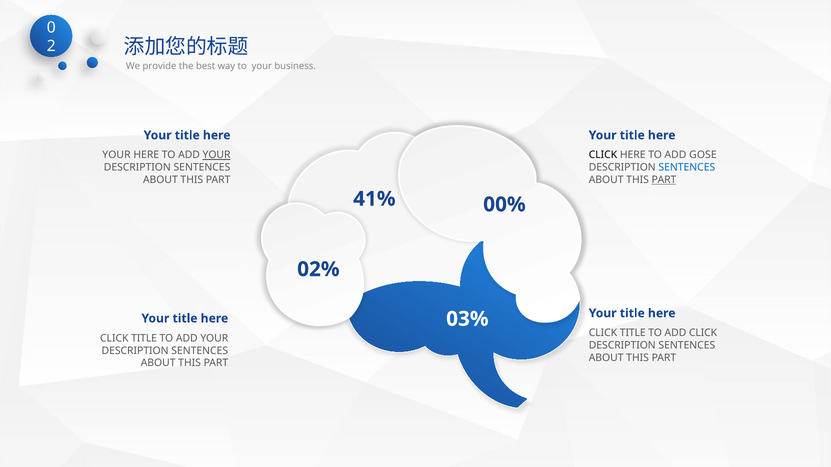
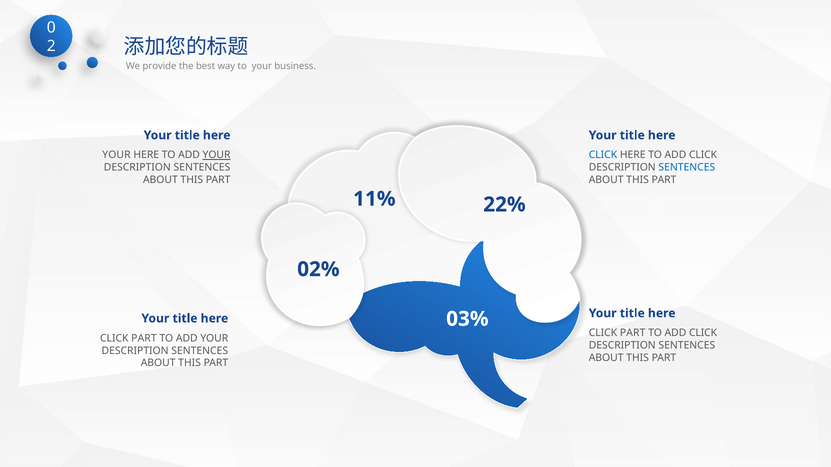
CLICK at (603, 155) colour: black -> blue
HERE TO ADD GOSE: GOSE -> CLICK
PART at (664, 180) underline: present -> none
41%: 41% -> 11%
00%: 00% -> 22%
TITLE at (633, 333): TITLE -> PART
TITLE at (144, 338): TITLE -> PART
